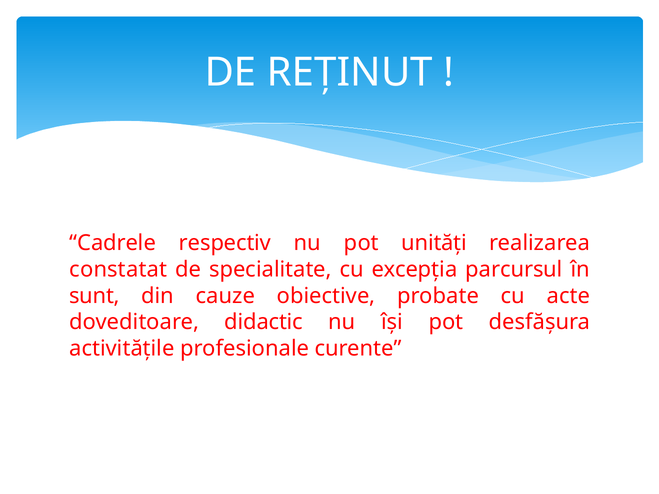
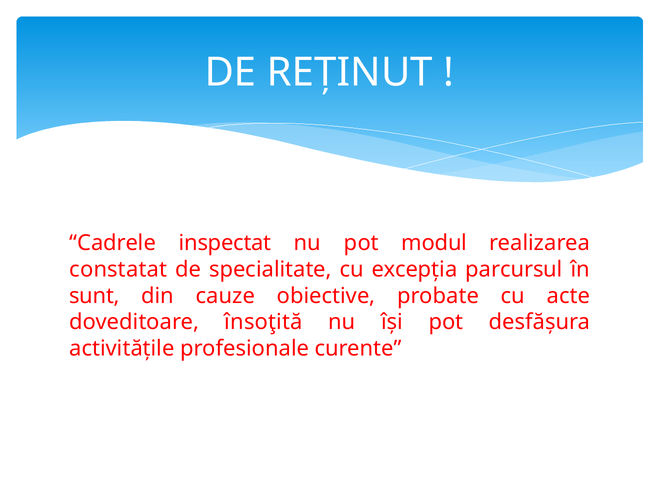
respectiv: respectiv -> inspectat
unități: unități -> modul
didactic: didactic -> însoţită
